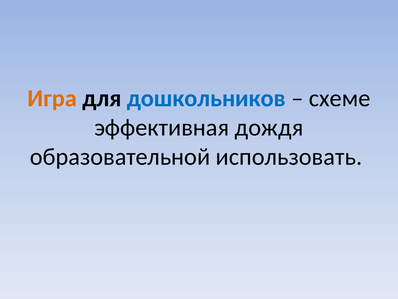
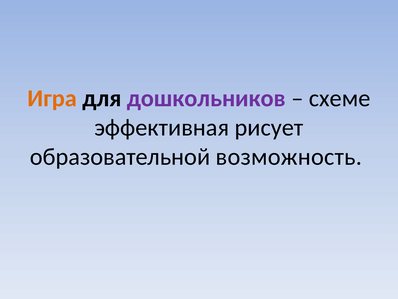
дошкольников colour: blue -> purple
дождя: дождя -> рисует
использовать: использовать -> возможность
